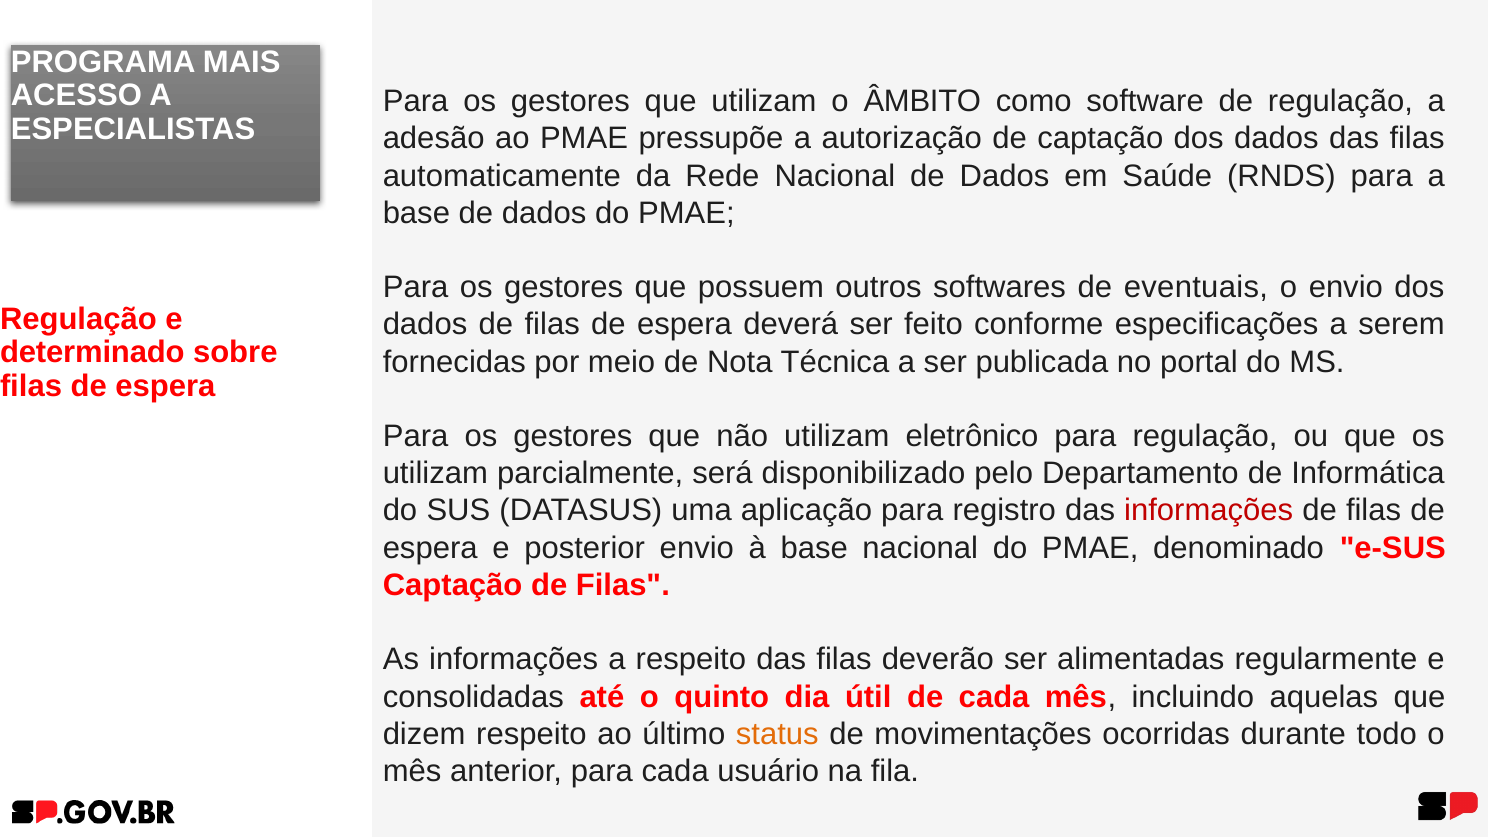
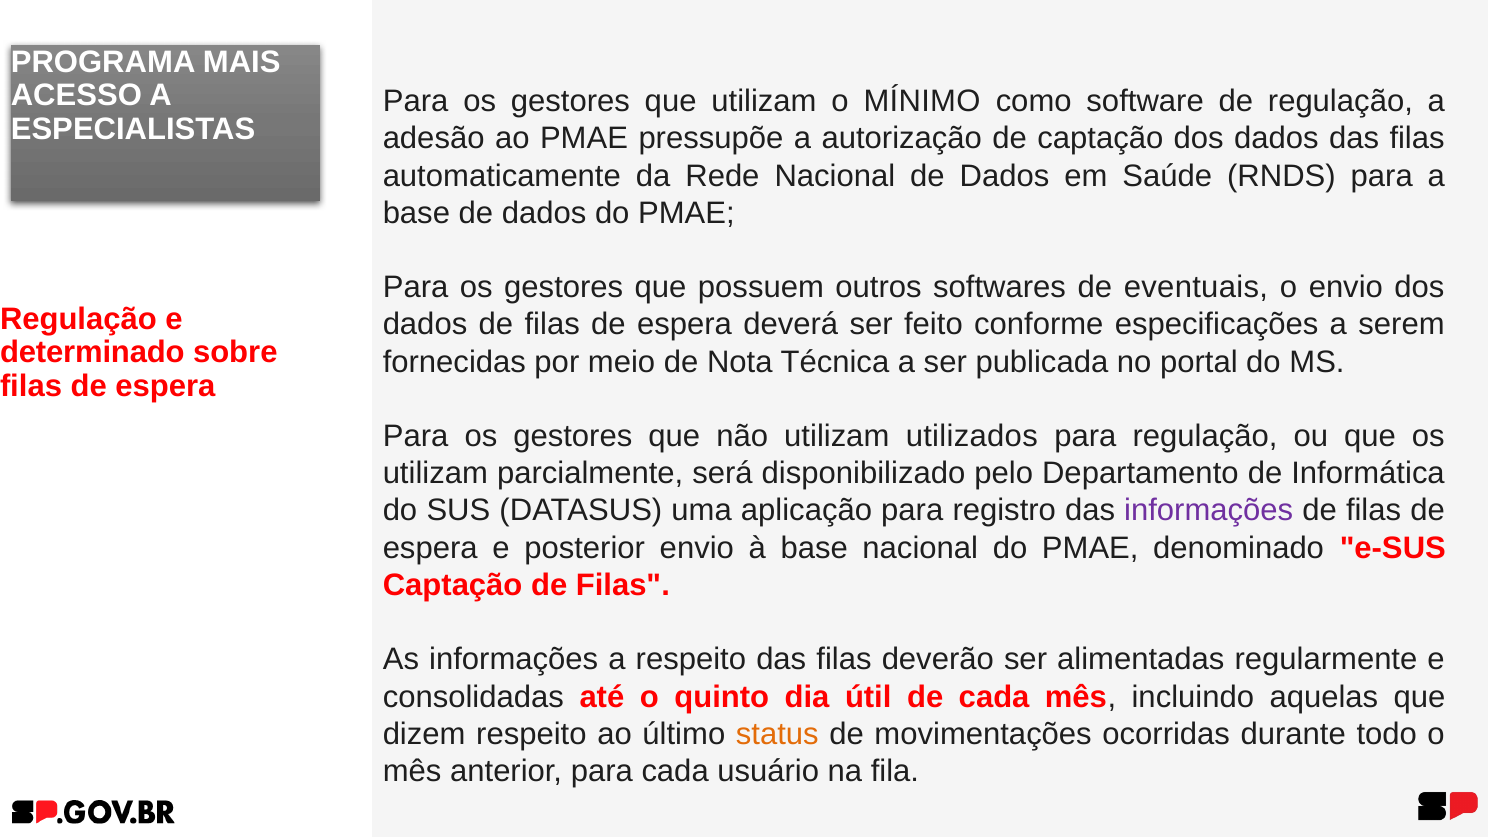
ÂMBITO: ÂMBITO -> MÍNIMO
eletrônico: eletrônico -> utilizados
informações at (1209, 511) colour: red -> purple
